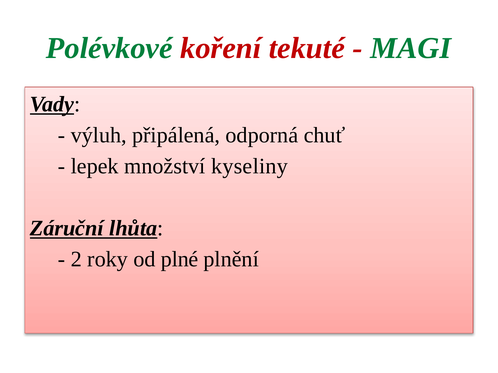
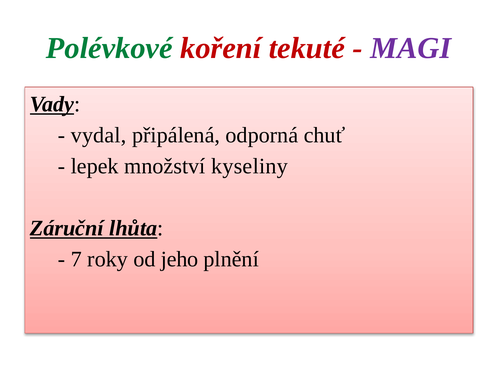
MAGI colour: green -> purple
výluh: výluh -> vydal
2: 2 -> 7
plné: plné -> jeho
